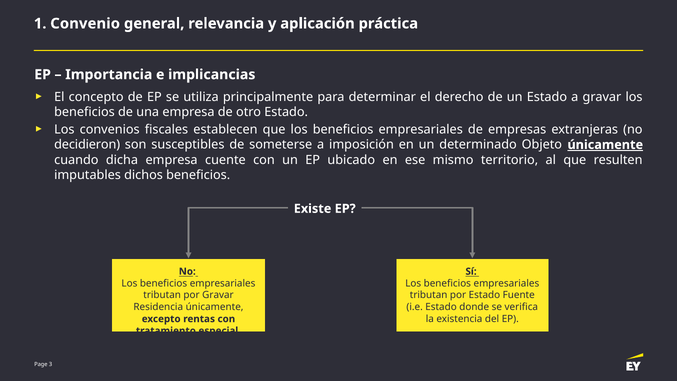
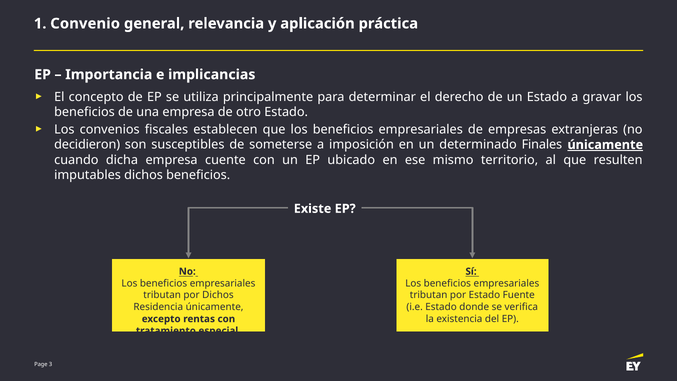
Objeto: Objeto -> Finales
por Gravar: Gravar -> Dichos
